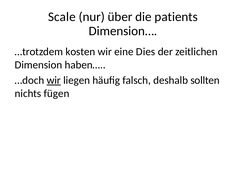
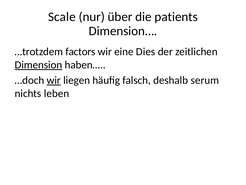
kosten: kosten -> factors
Dimension underline: none -> present
sollten: sollten -> serum
fügen: fügen -> leben
